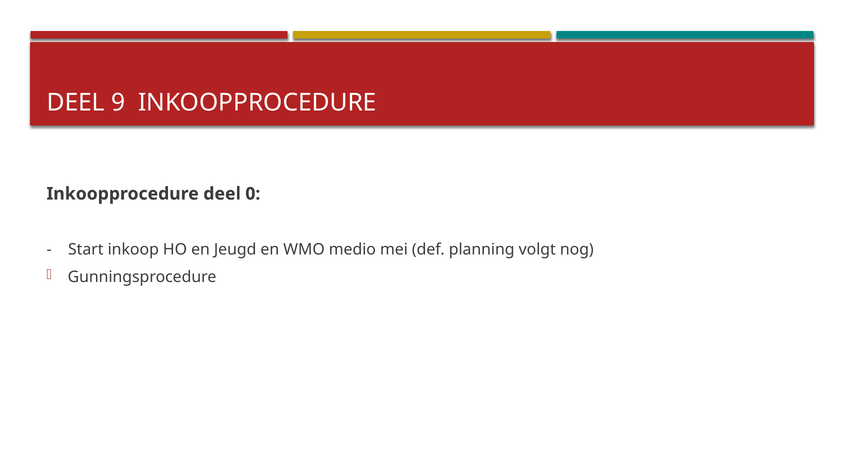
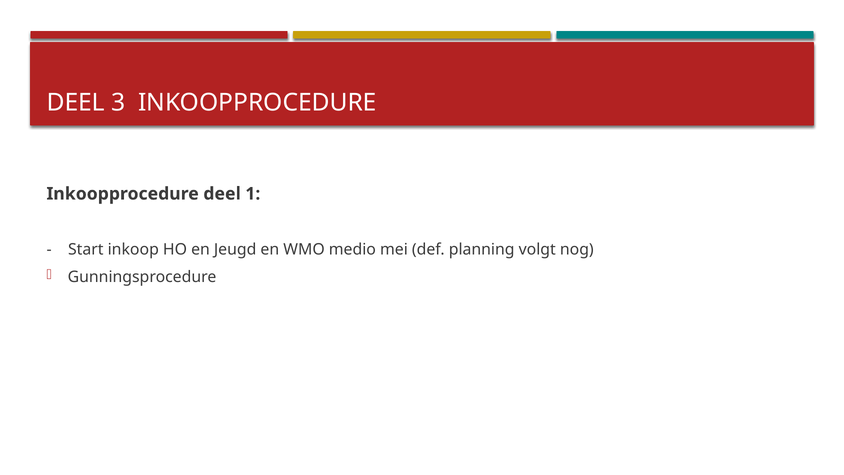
9: 9 -> 3
0: 0 -> 1
